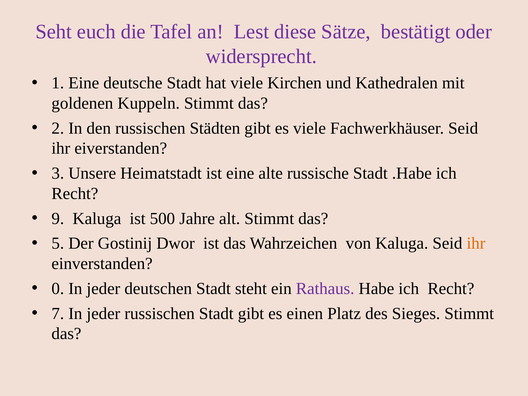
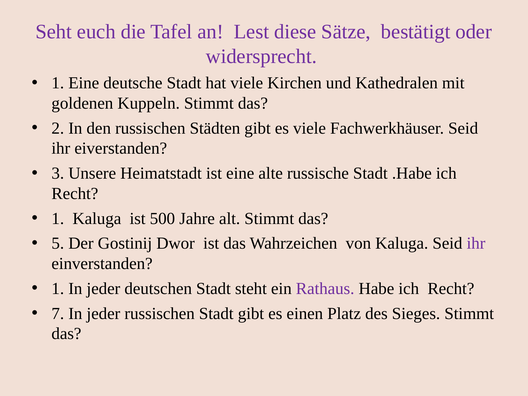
9 at (58, 218): 9 -> 1
ihr at (476, 243) colour: orange -> purple
0 at (58, 289): 0 -> 1
